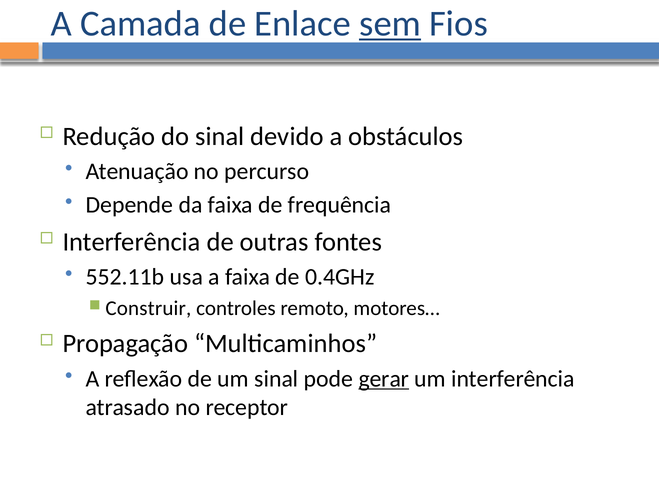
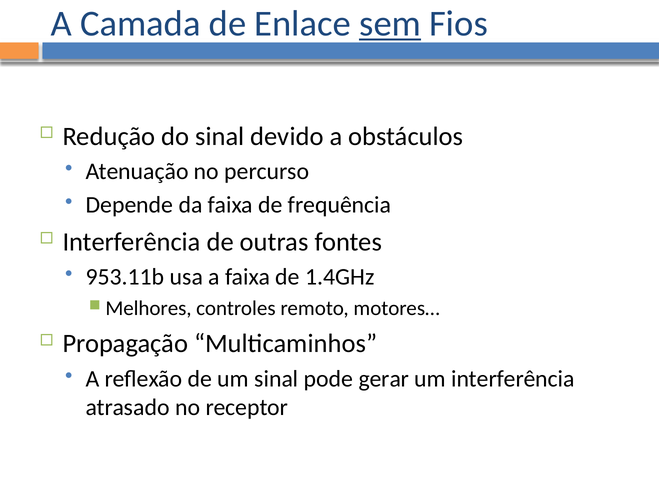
552.11b: 552.11b -> 953.11b
0.4GHz: 0.4GHz -> 1.4GHz
Construir: Construir -> Melhores
gerar underline: present -> none
